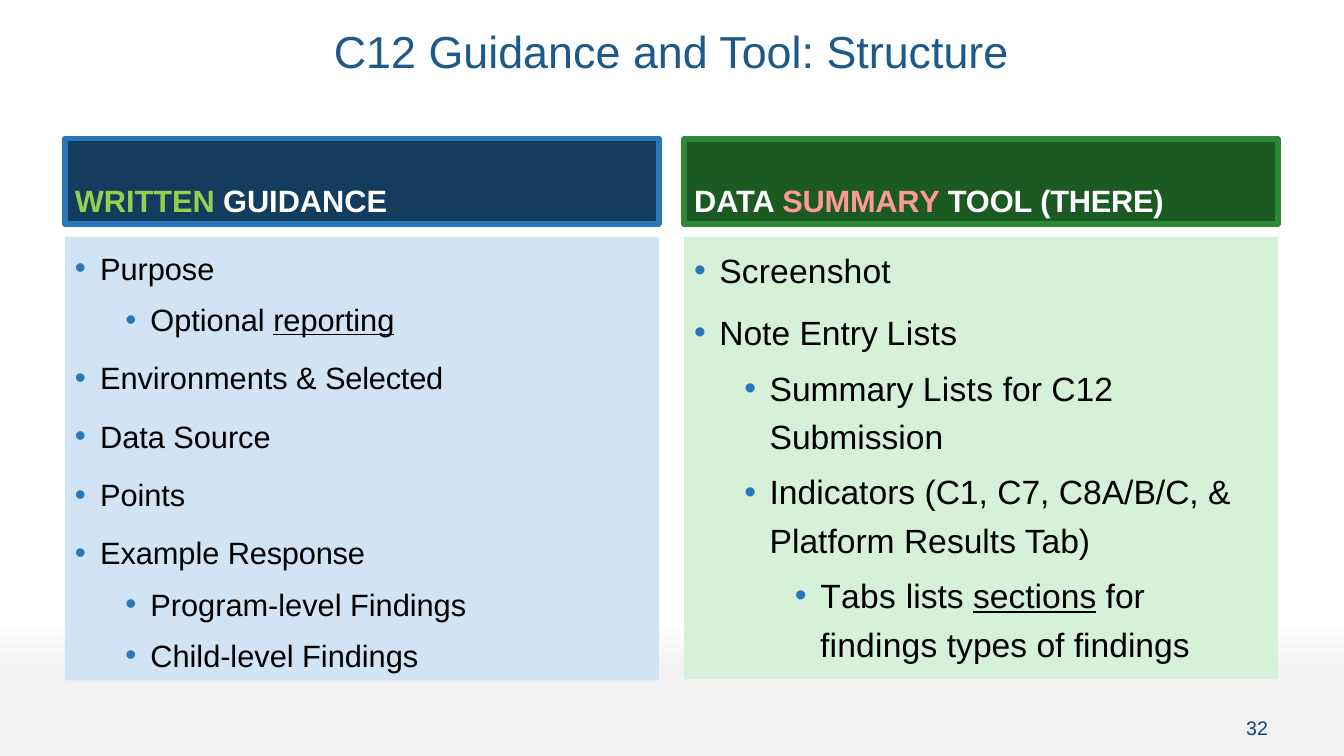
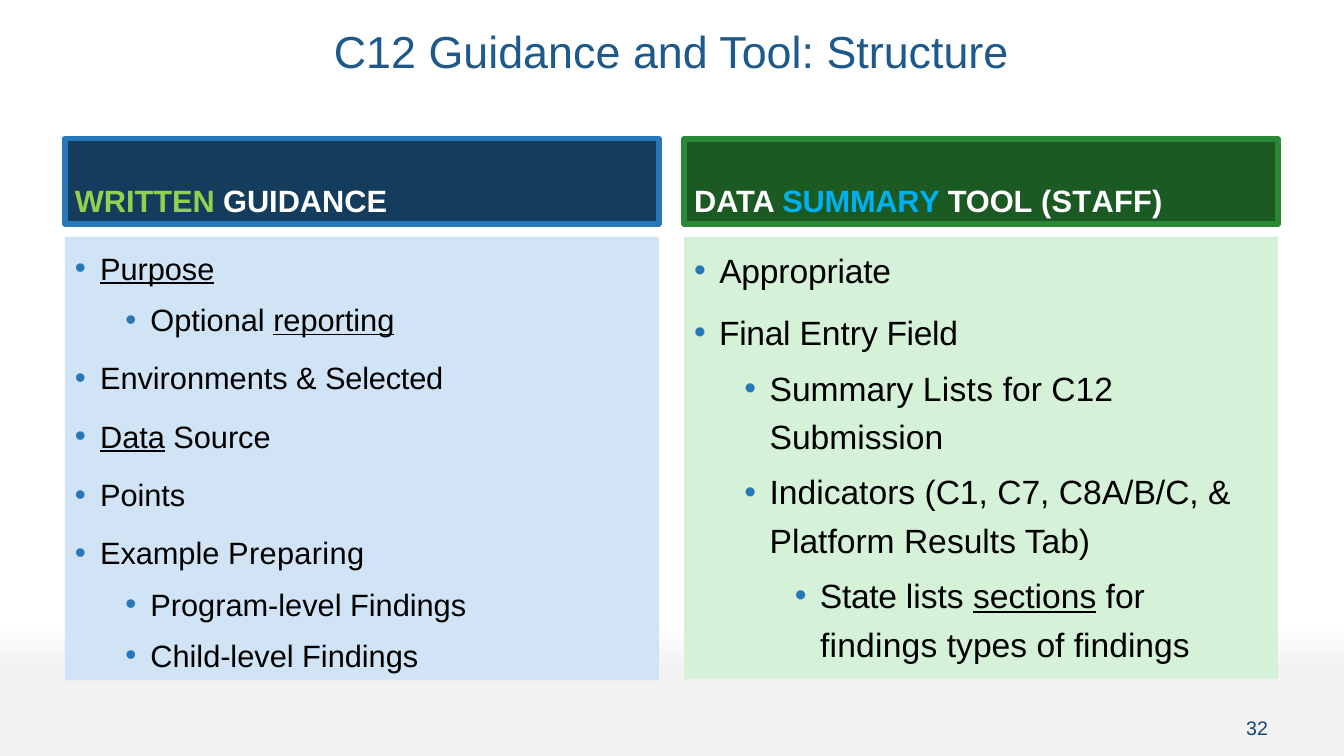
SUMMARY at (861, 203) colour: pink -> light blue
THERE: THERE -> STAFF
Purpose underline: none -> present
Screenshot: Screenshot -> Appropriate
Note: Note -> Final
Entry Lists: Lists -> Field
Data at (132, 438) underline: none -> present
Response: Response -> Preparing
Tabs: Tabs -> State
